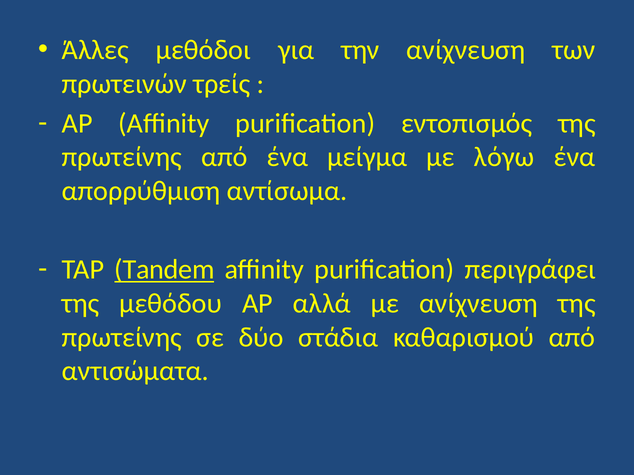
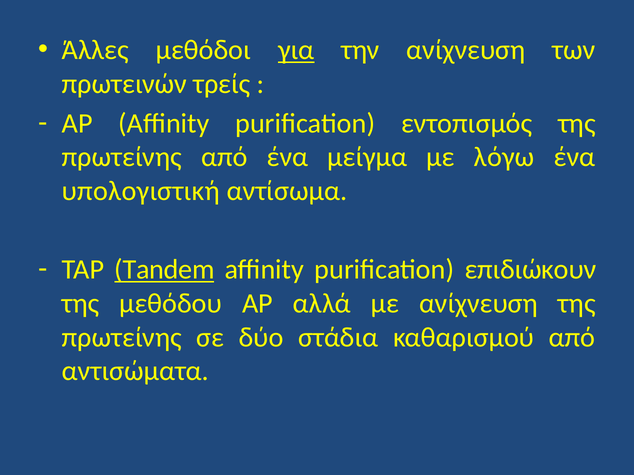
για underline: none -> present
απορρύθμιση: απορρύθμιση -> υπολογιστική
περιγράφει: περιγράφει -> επιδιώκουν
